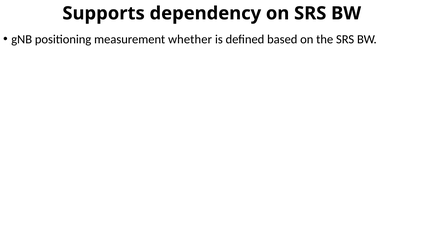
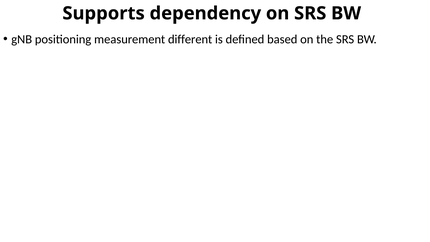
whether: whether -> different
